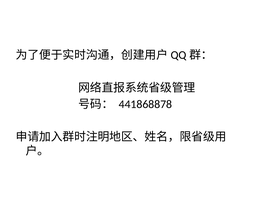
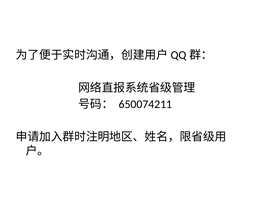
441868878: 441868878 -> 650074211
